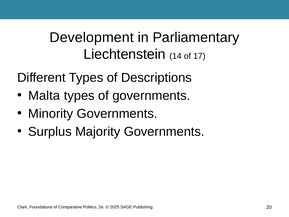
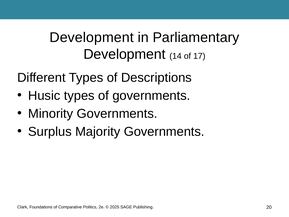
Liechtenstein at (125, 54): Liechtenstein -> Development
Malta: Malta -> Husic
